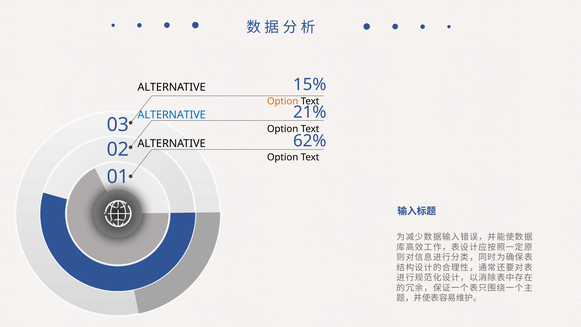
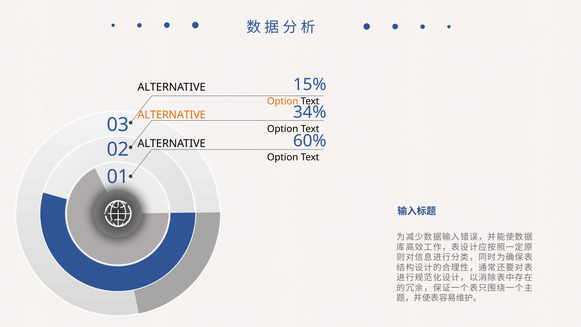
21%: 21% -> 34%
ALTERNATIVE at (172, 115) colour: blue -> orange
62%: 62% -> 60%
